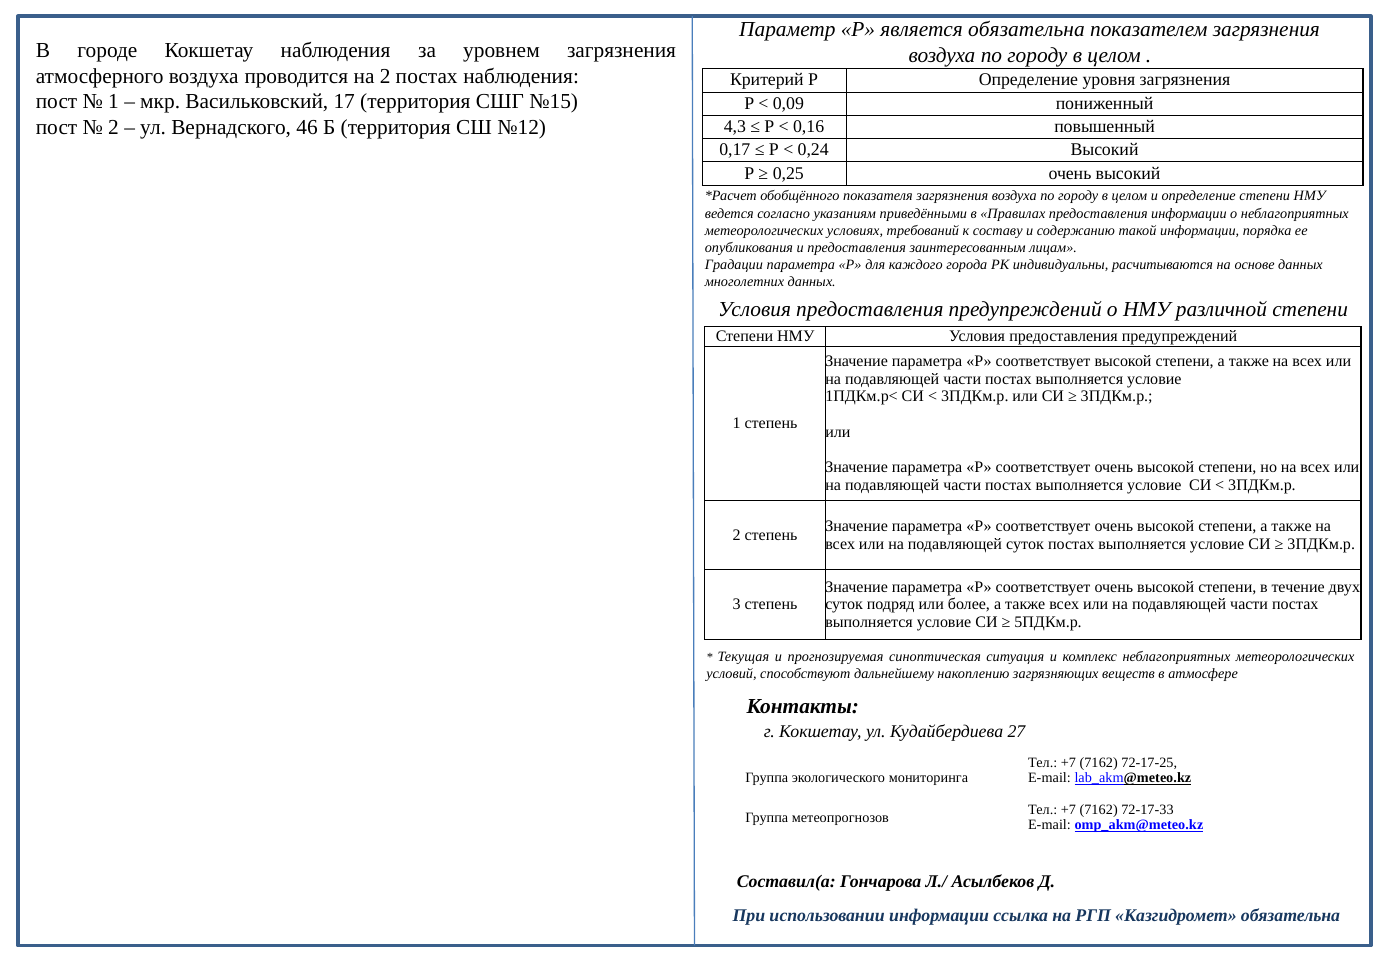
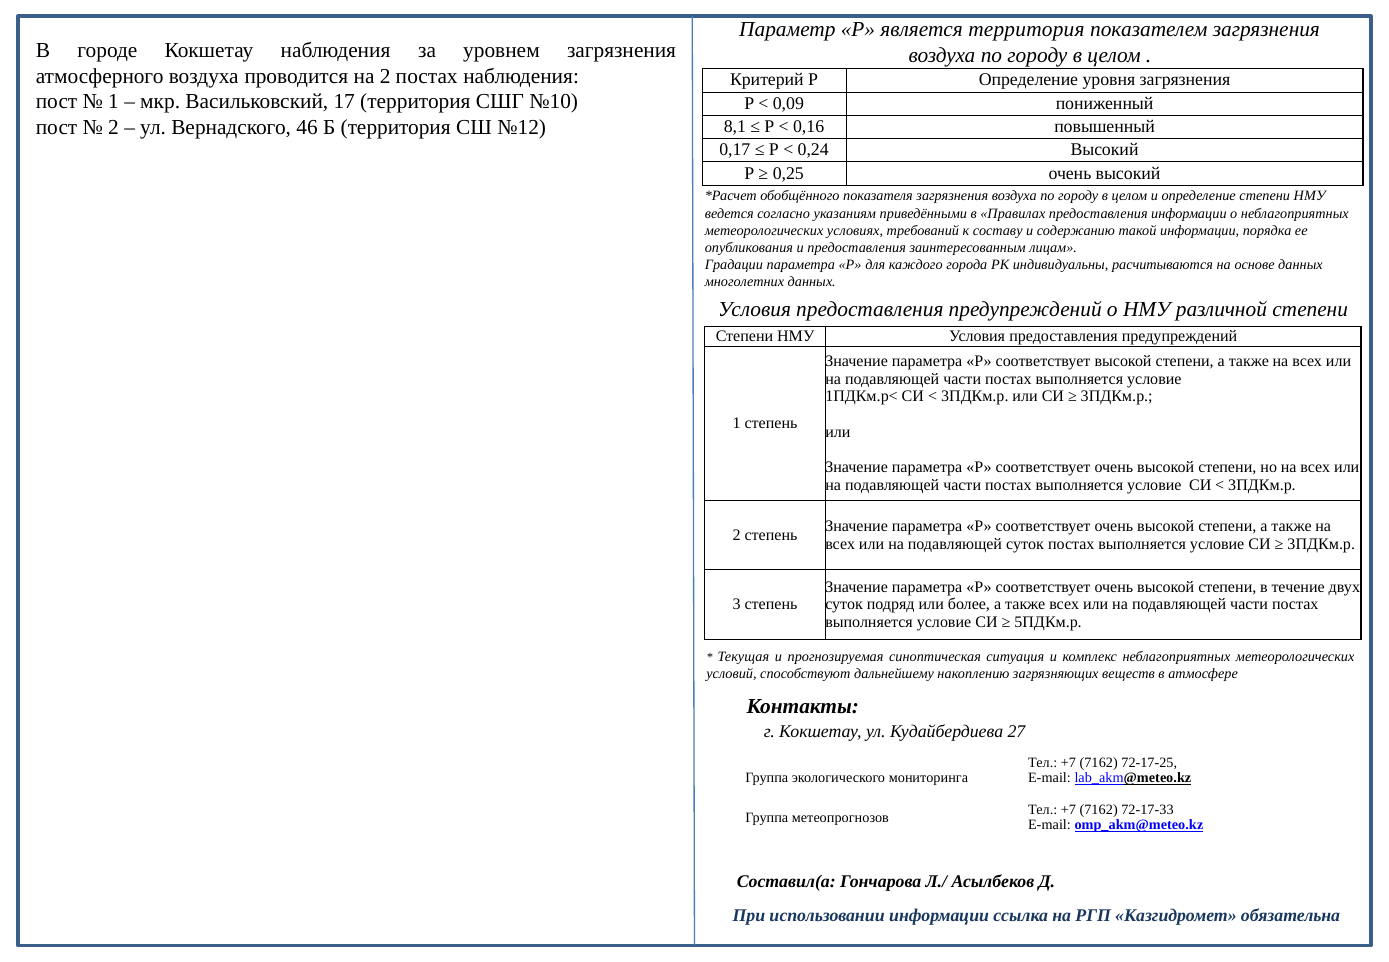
является обязательна: обязательна -> территория
№15: №15 -> №10
4,3: 4,3 -> 8,1
